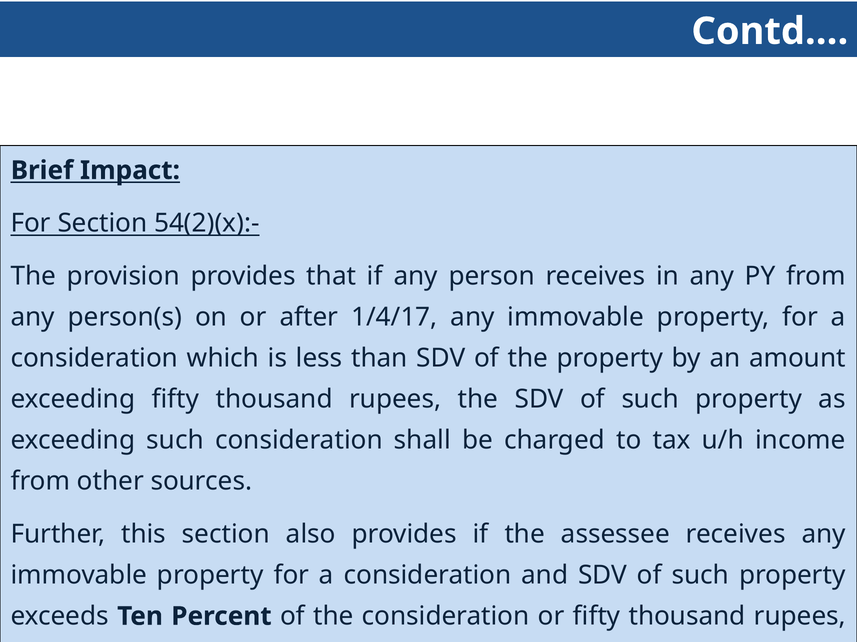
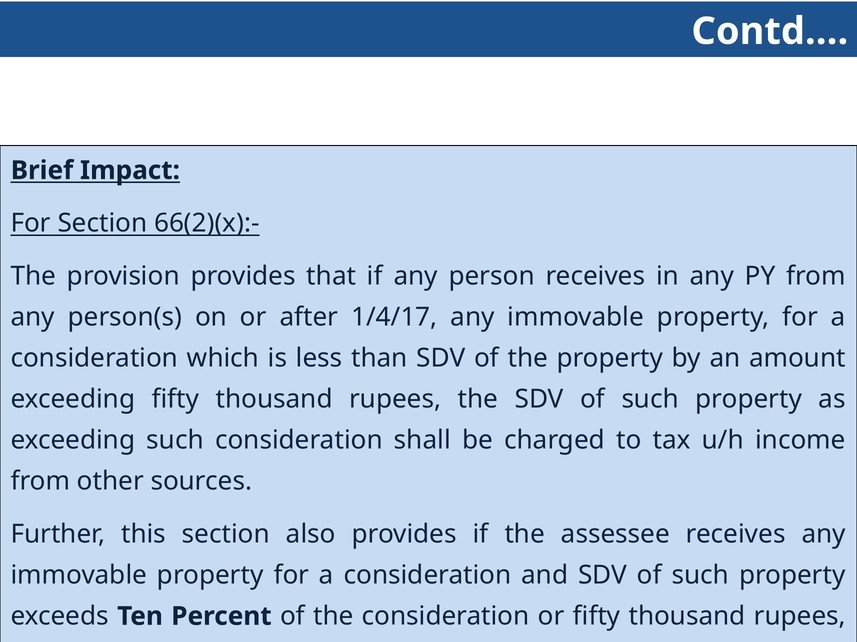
54(2)(x):-: 54(2)(x):- -> 66(2)(x):-
